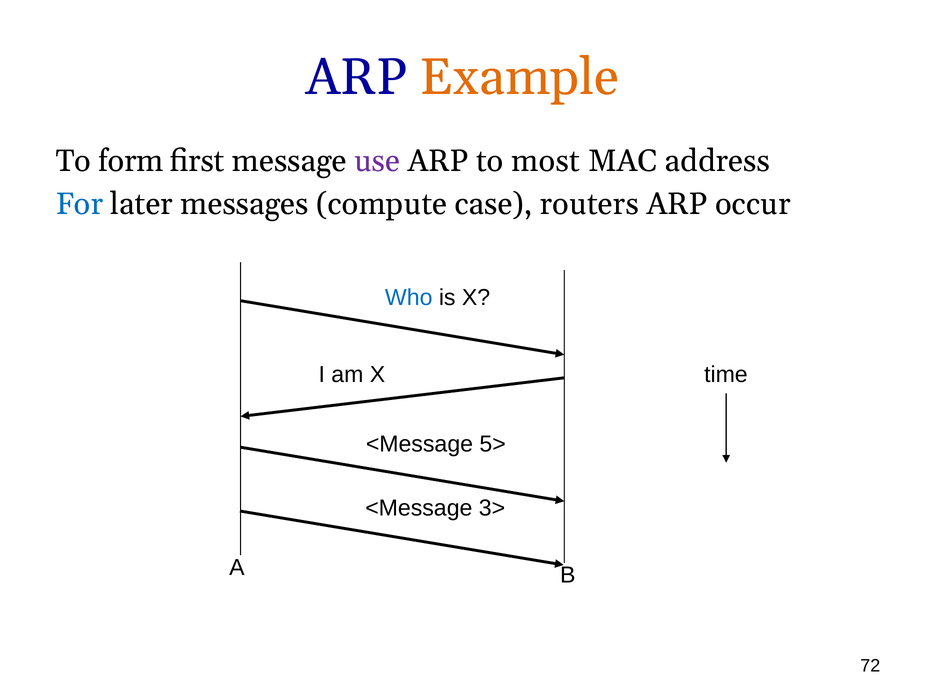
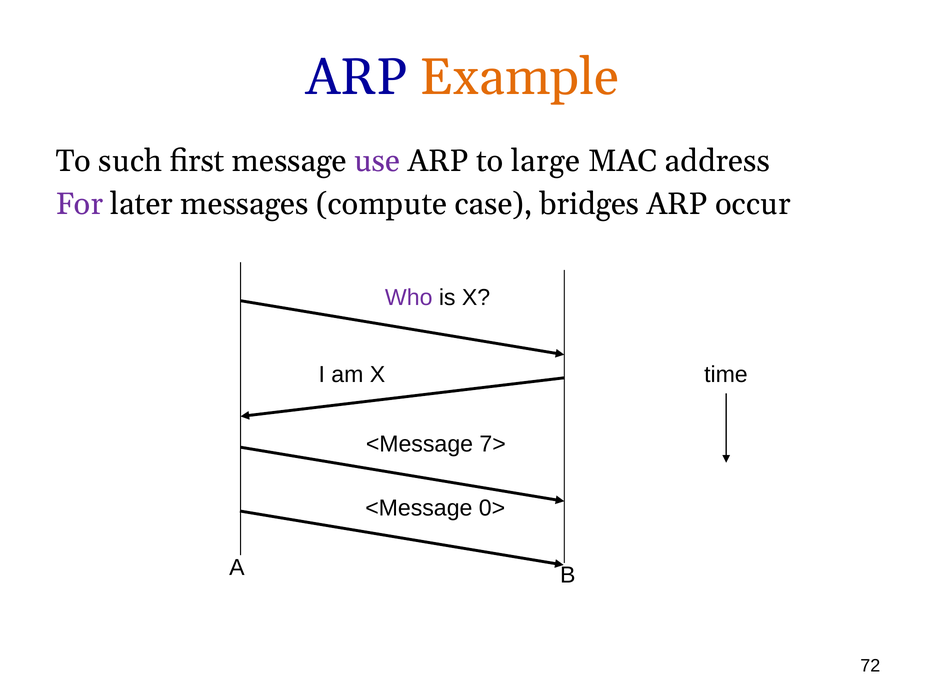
form: form -> such
most: most -> large
For colour: blue -> purple
routers: routers -> bridges
Who colour: blue -> purple
5>: 5> -> 7>
3>: 3> -> 0>
